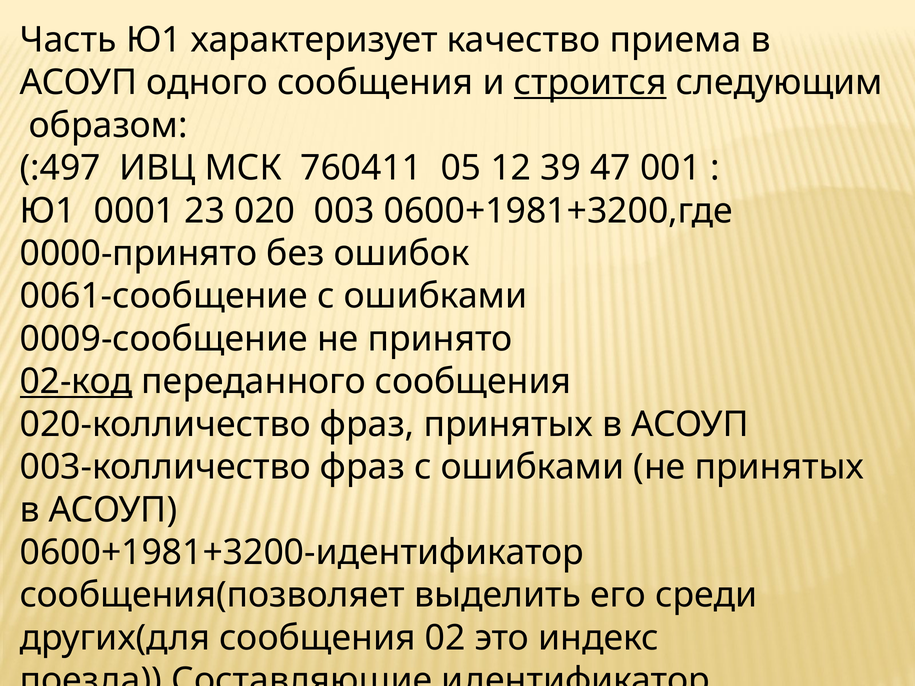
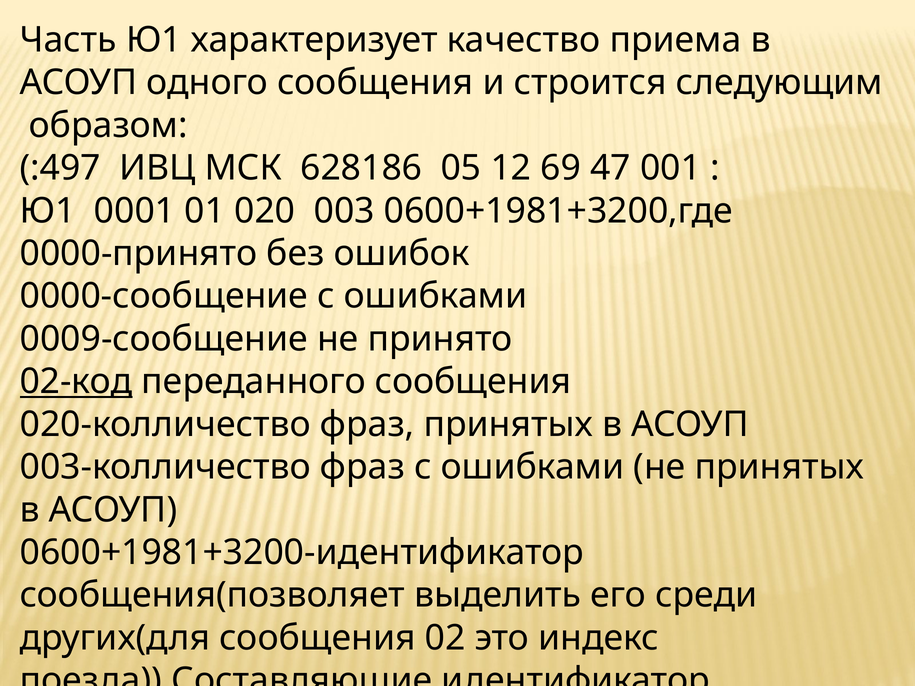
строится underline: present -> none
760411: 760411 -> 628186
39: 39 -> 69
23: 23 -> 01
0061-сообщение: 0061-сообщение -> 0000-сообщение
